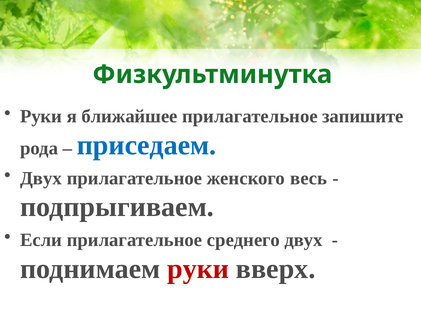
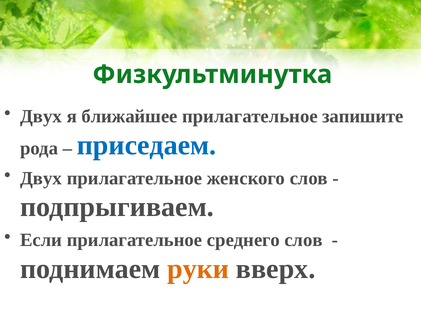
Руки at (41, 116): Руки -> Двух
женского весь: весь -> слов
среднего двух: двух -> слов
руки at (198, 269) colour: red -> orange
